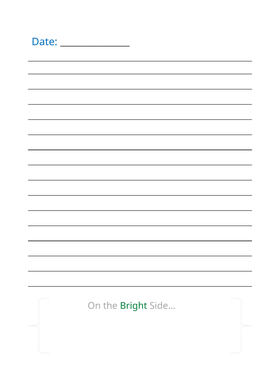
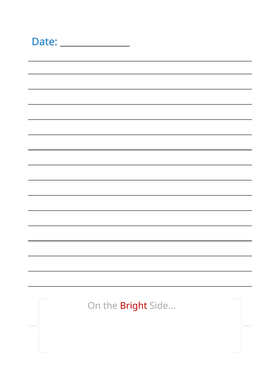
Bright colour: green -> red
